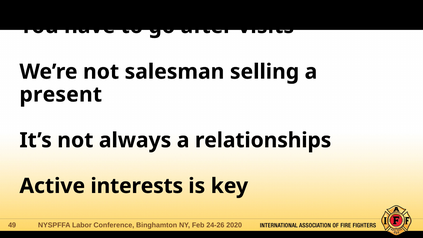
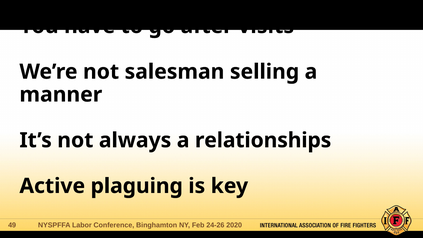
present: present -> manner
interests: interests -> plaguing
